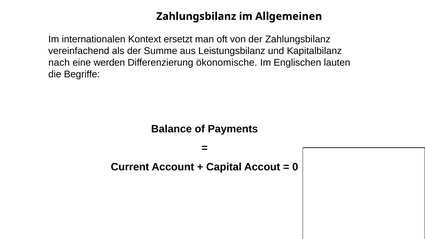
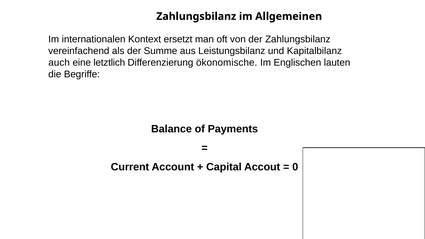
nach: nach -> auch
werden: werden -> letztlich
